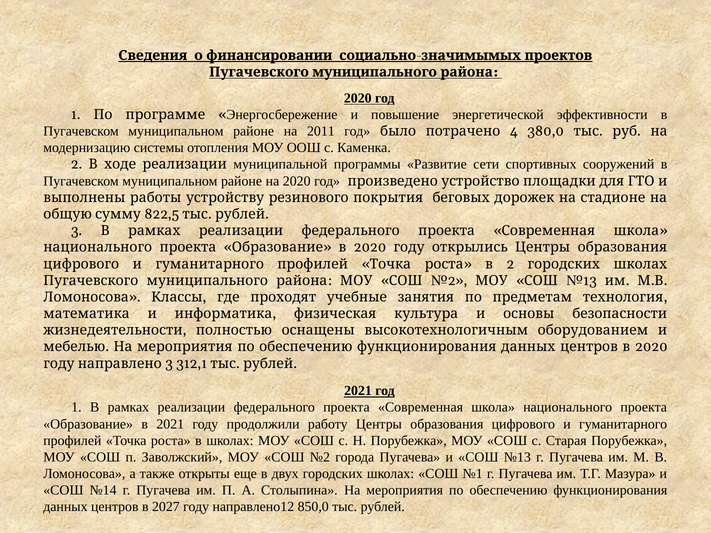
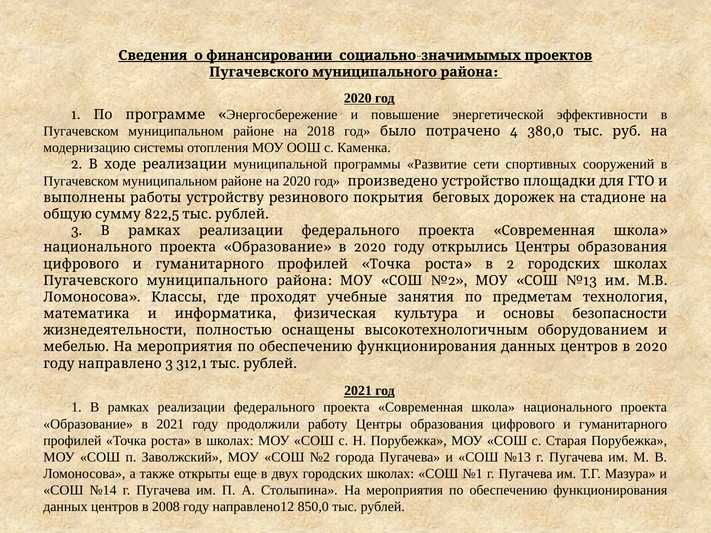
2011: 2011 -> 2018
2027: 2027 -> 2008
